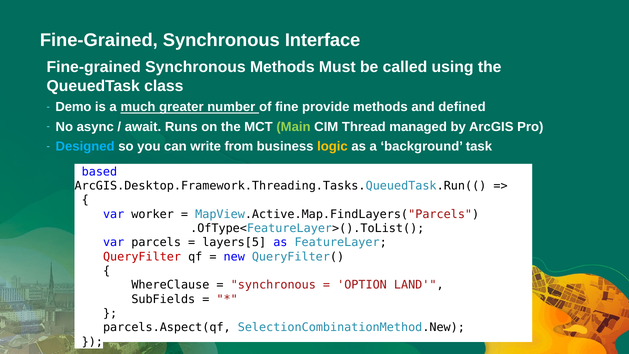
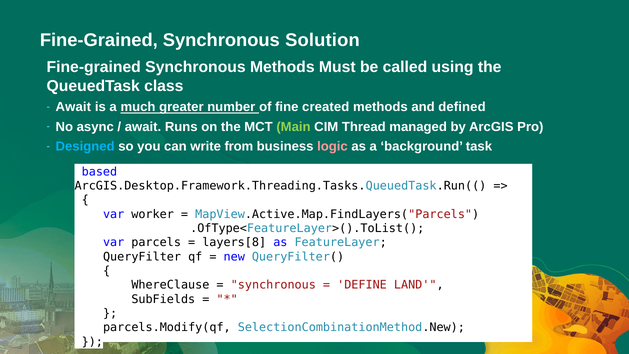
Interface: Interface -> Solution
Demo at (73, 107): Demo -> Await
provide: provide -> created
logic colour: yellow -> pink
layers[5: layers[5 -> layers[8
QueryFilter colour: red -> black
OPTION: OPTION -> DEFINE
parcels.Aspect(qf: parcels.Aspect(qf -> parcels.Modify(qf
